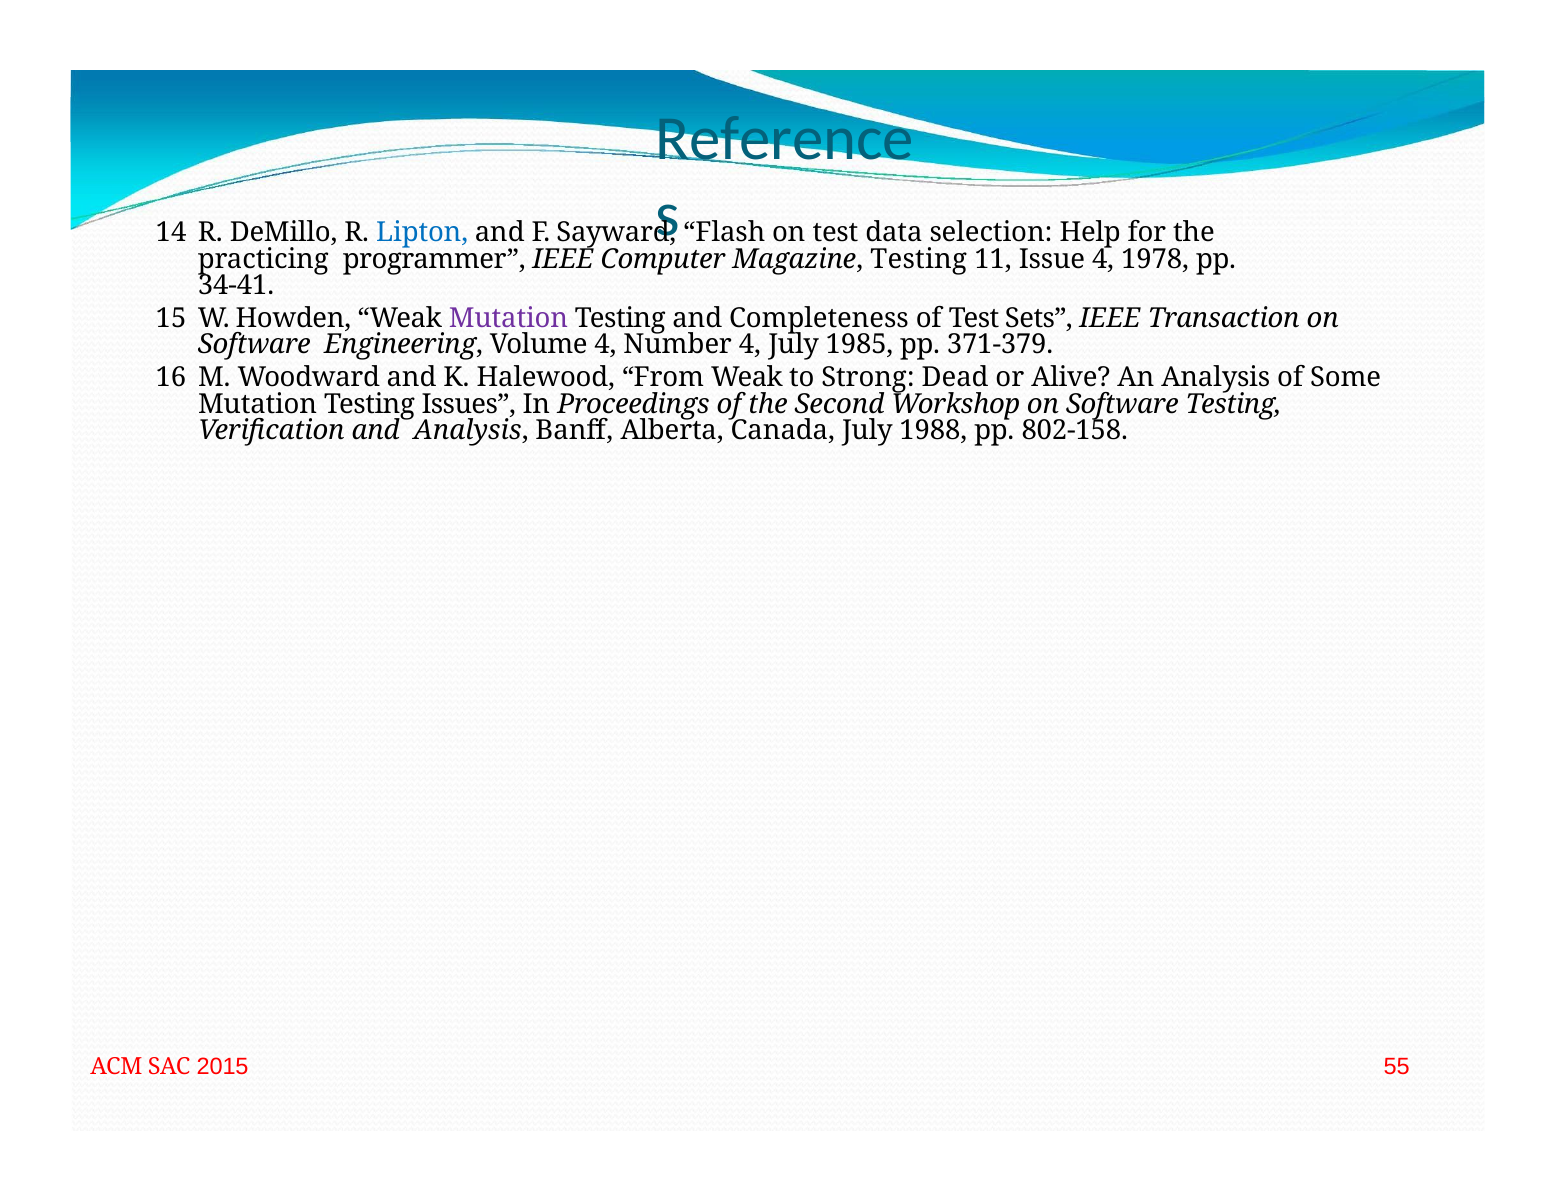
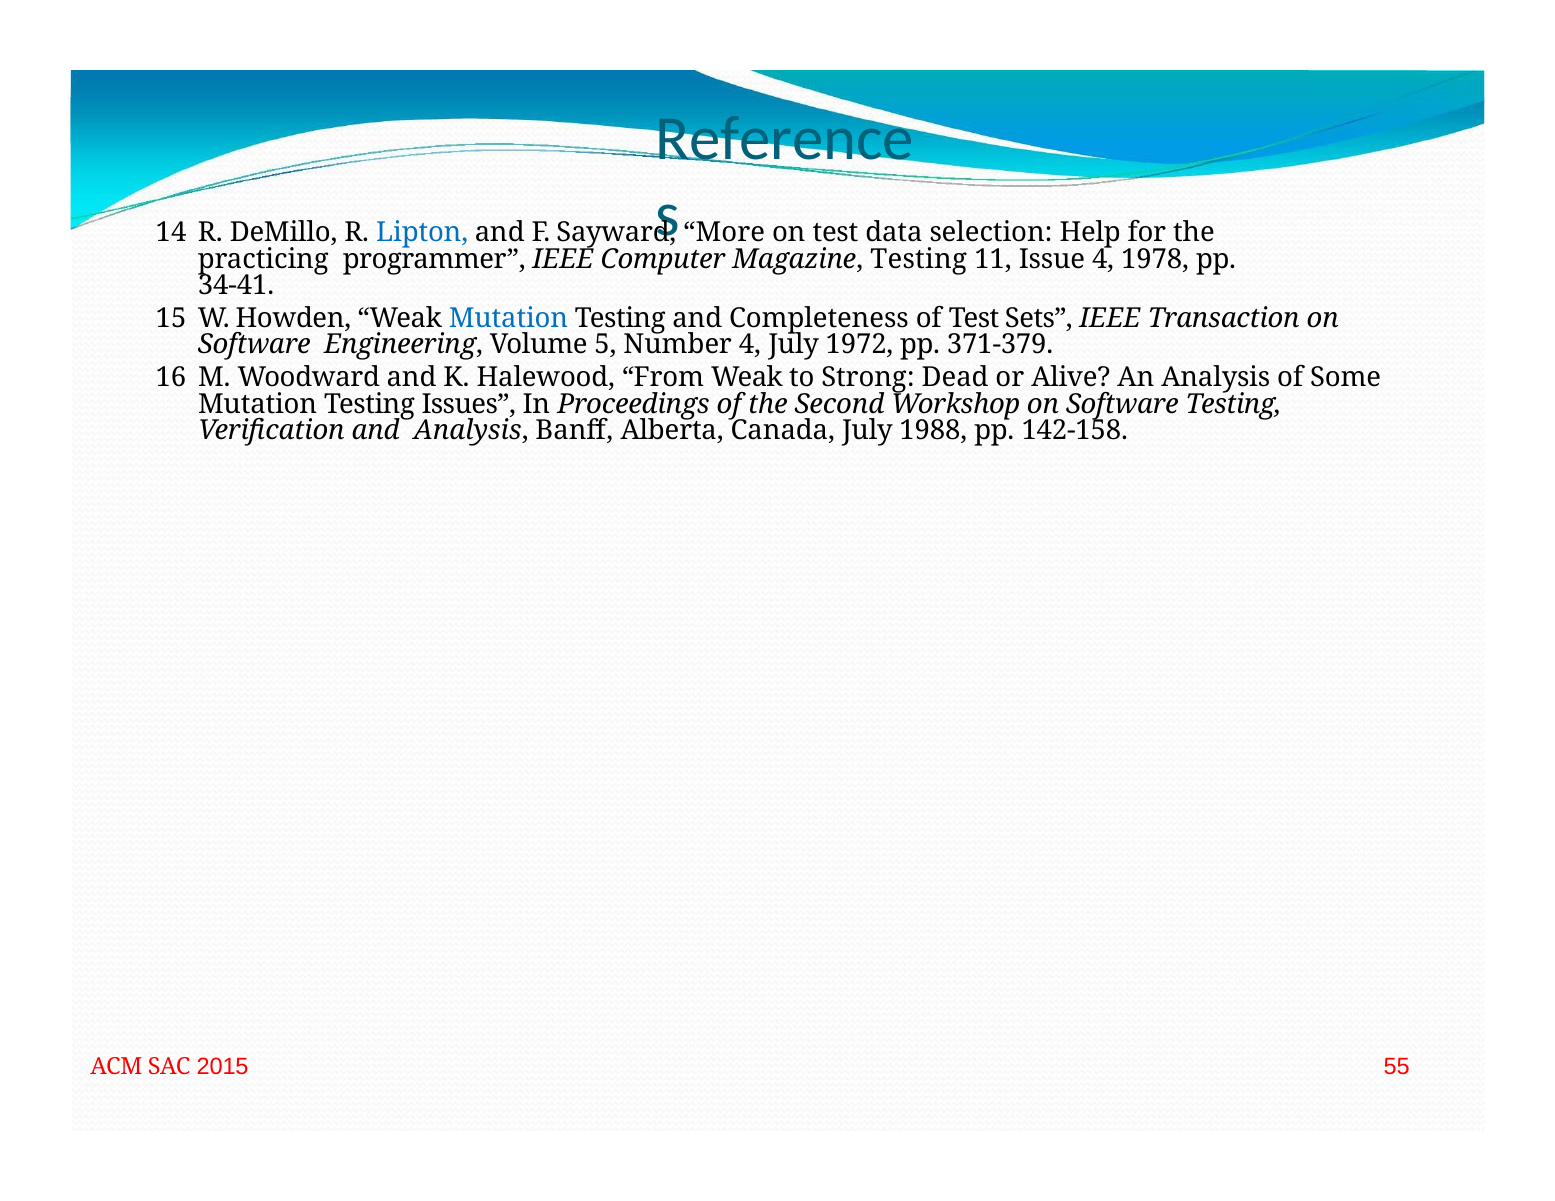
Flash: Flash -> More
Mutation at (508, 319) colour: purple -> blue
Volume 4: 4 -> 5
1985: 1985 -> 1972
802‐158: 802‐158 -> 142‐158
